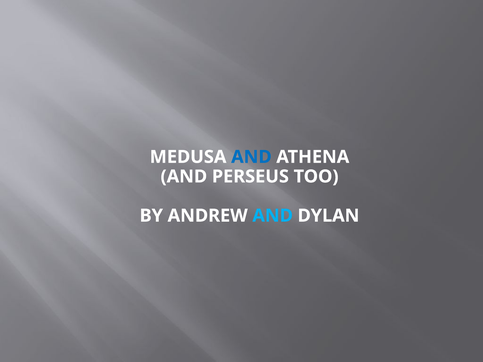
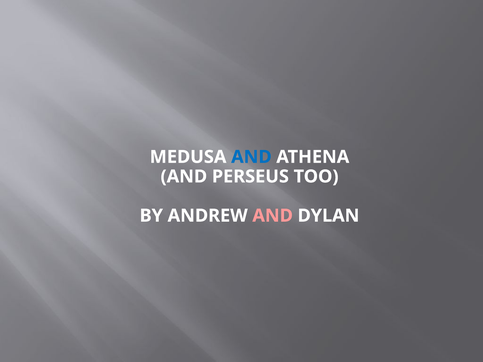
AND at (273, 216) colour: light blue -> pink
